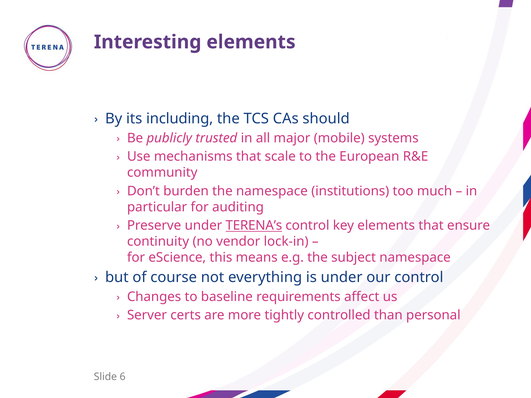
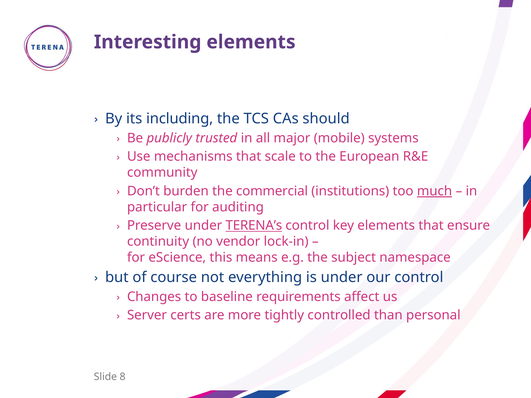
the namespace: namespace -> commercial
much underline: none -> present
6: 6 -> 8
